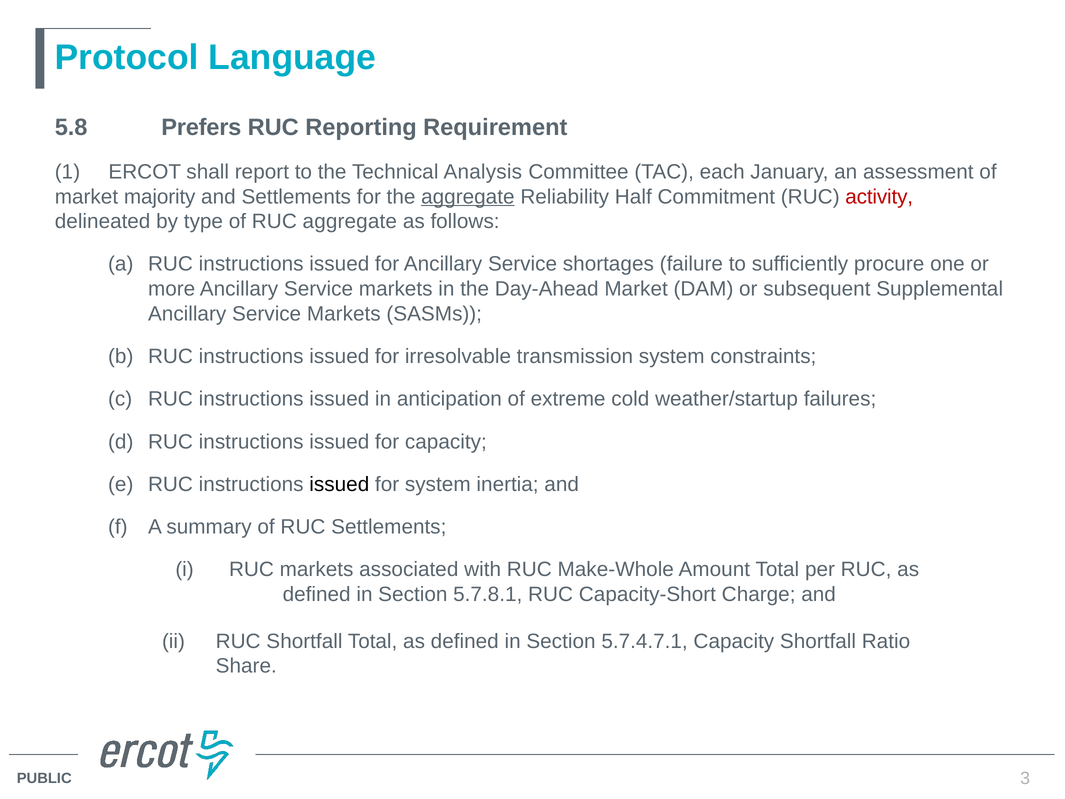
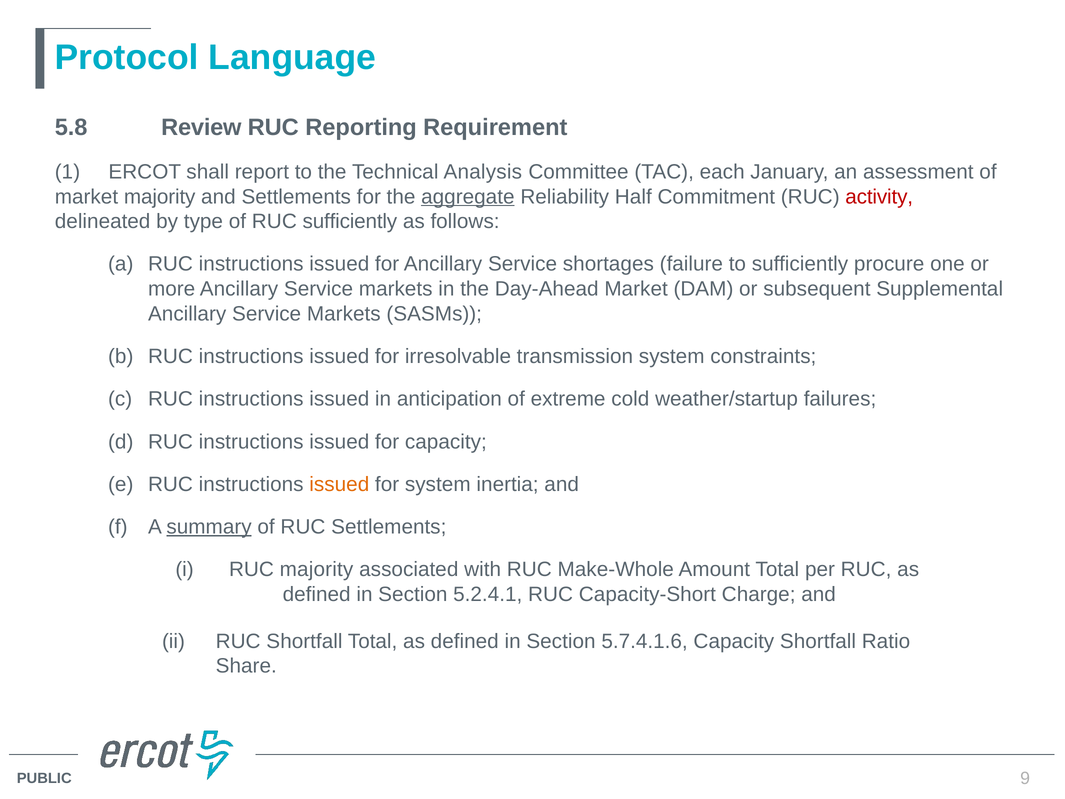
Prefers: Prefers -> Review
RUC aggregate: aggregate -> sufficiently
issued at (339, 484) colour: black -> orange
summary underline: none -> present
RUC markets: markets -> majority
5.7.8.1: 5.7.8.1 -> 5.2.4.1
5.7.4.7.1: 5.7.4.7.1 -> 5.7.4.1.6
3: 3 -> 9
